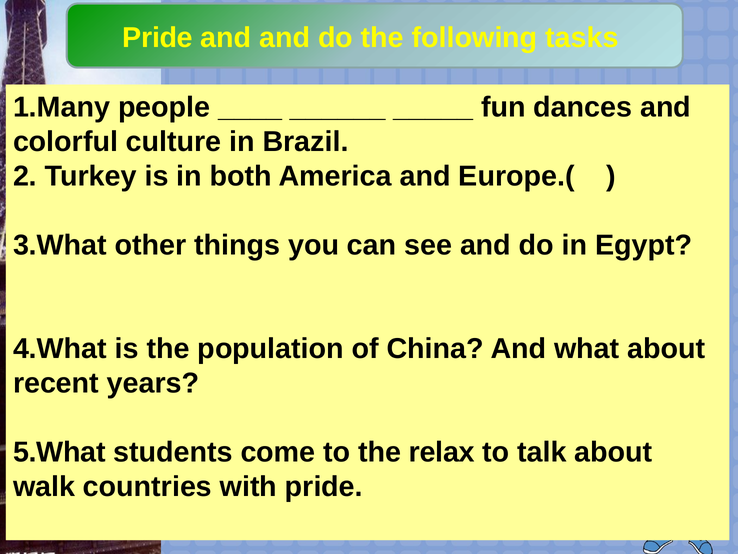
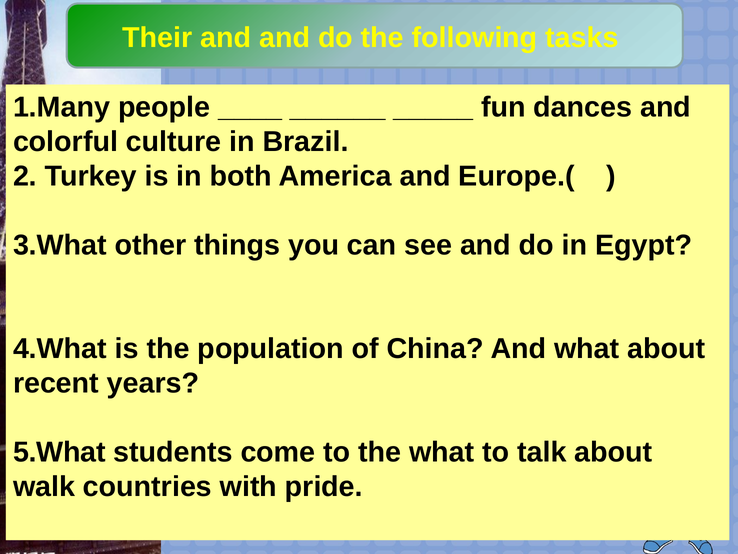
Pride at (158, 38): Pride -> Their
the relax: relax -> what
